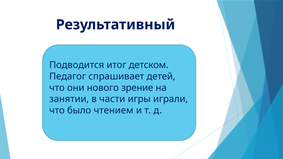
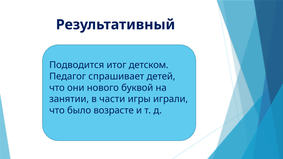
зрение: зрение -> буквой
чтением: чтением -> возрасте
